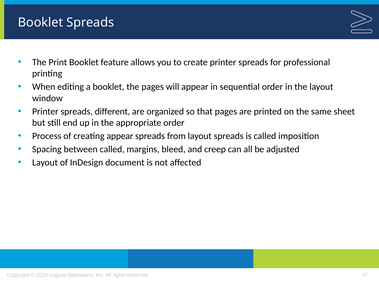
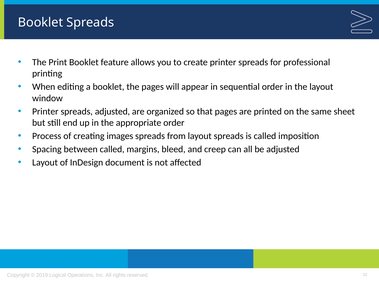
spreads different: different -> adjusted
creating appear: appear -> images
